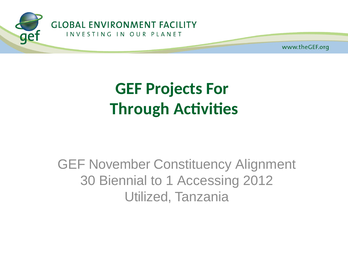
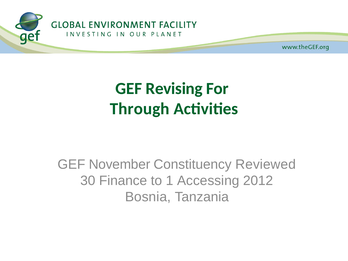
Projects: Projects -> Revising
Alignment: Alignment -> Reviewed
Biennial: Biennial -> Finance
Utilized: Utilized -> Bosnia
